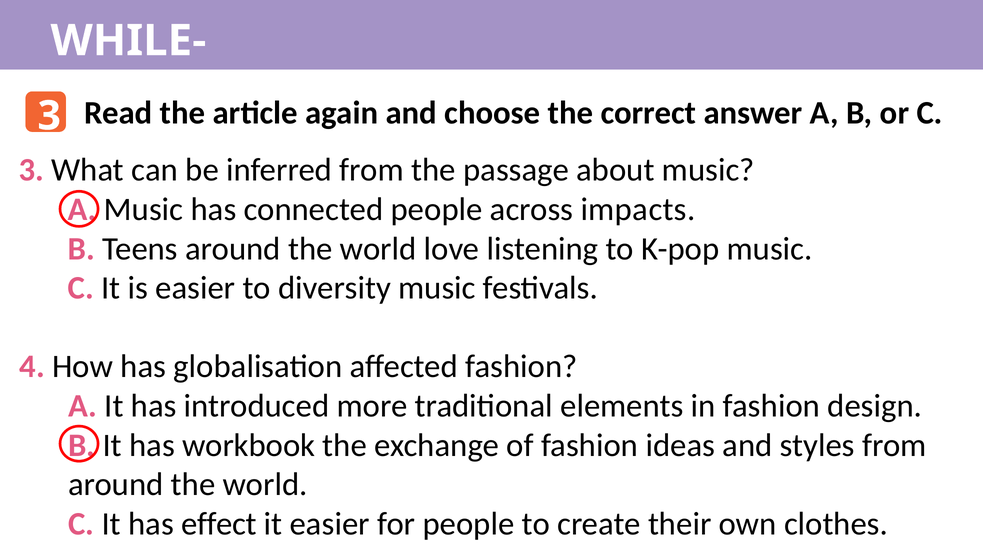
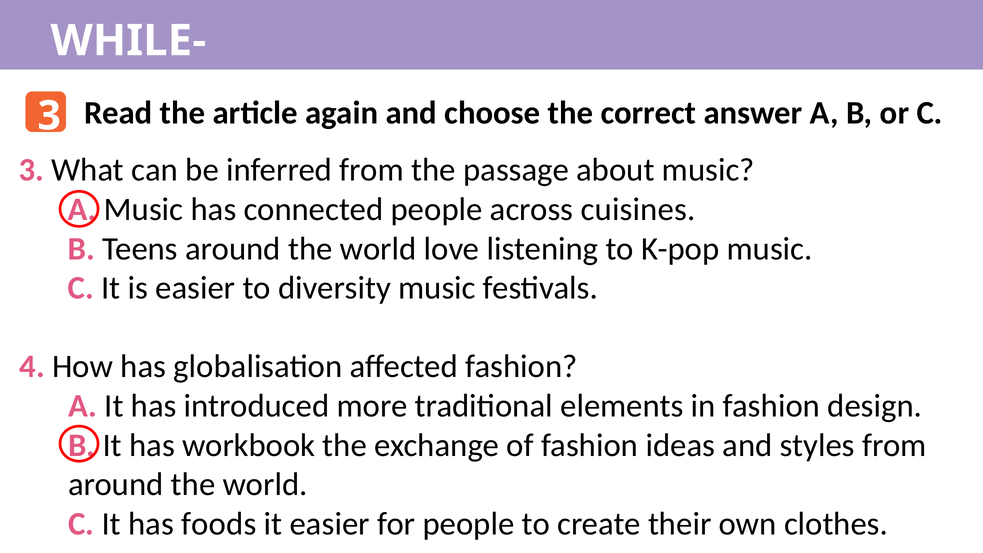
impacts: impacts -> cuisines
effect: effect -> foods
